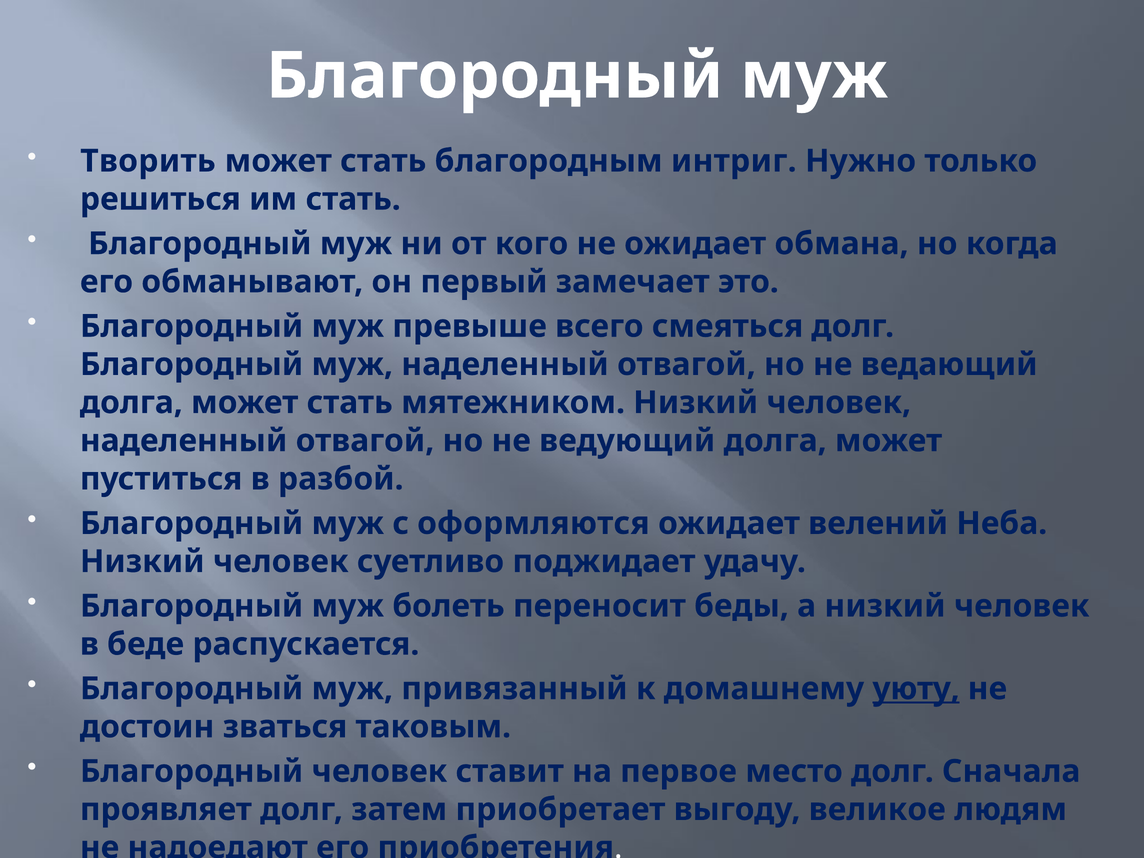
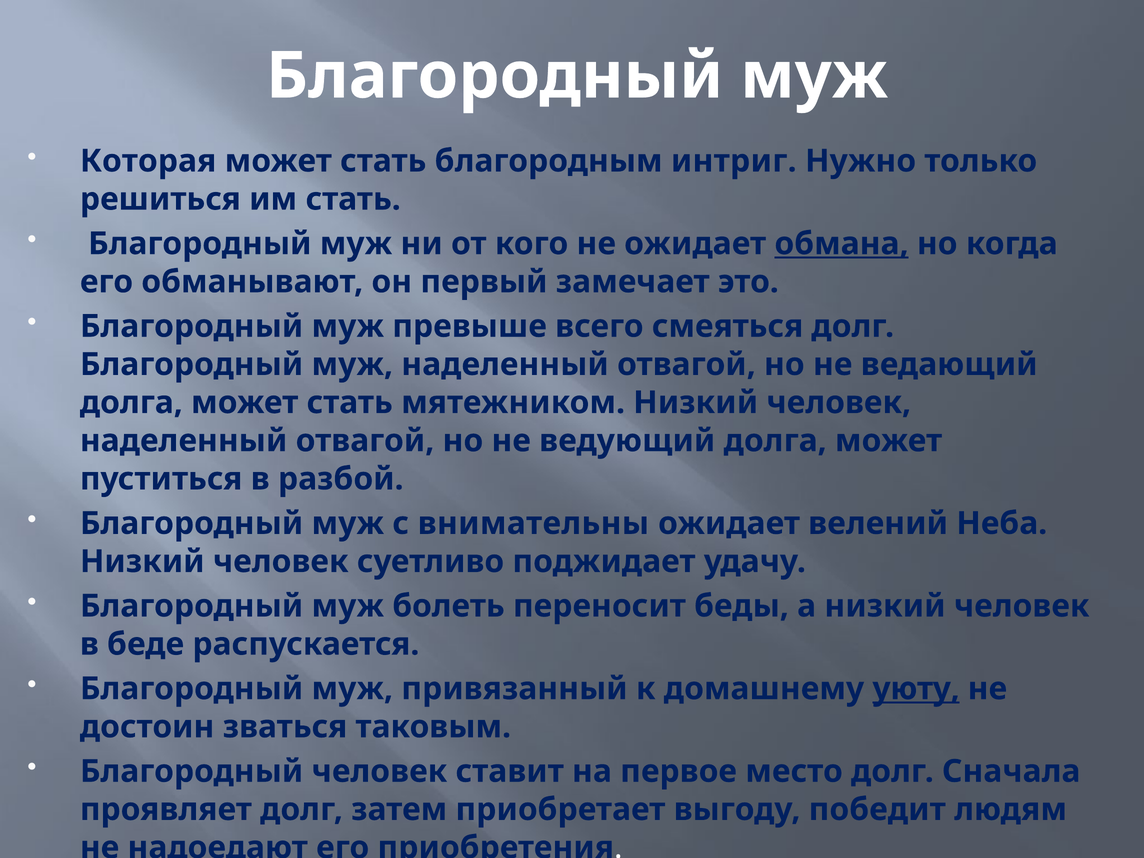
Творить: Творить -> Которая
обмана underline: none -> present
оформляются: оформляются -> внимательны
великое: великое -> победит
